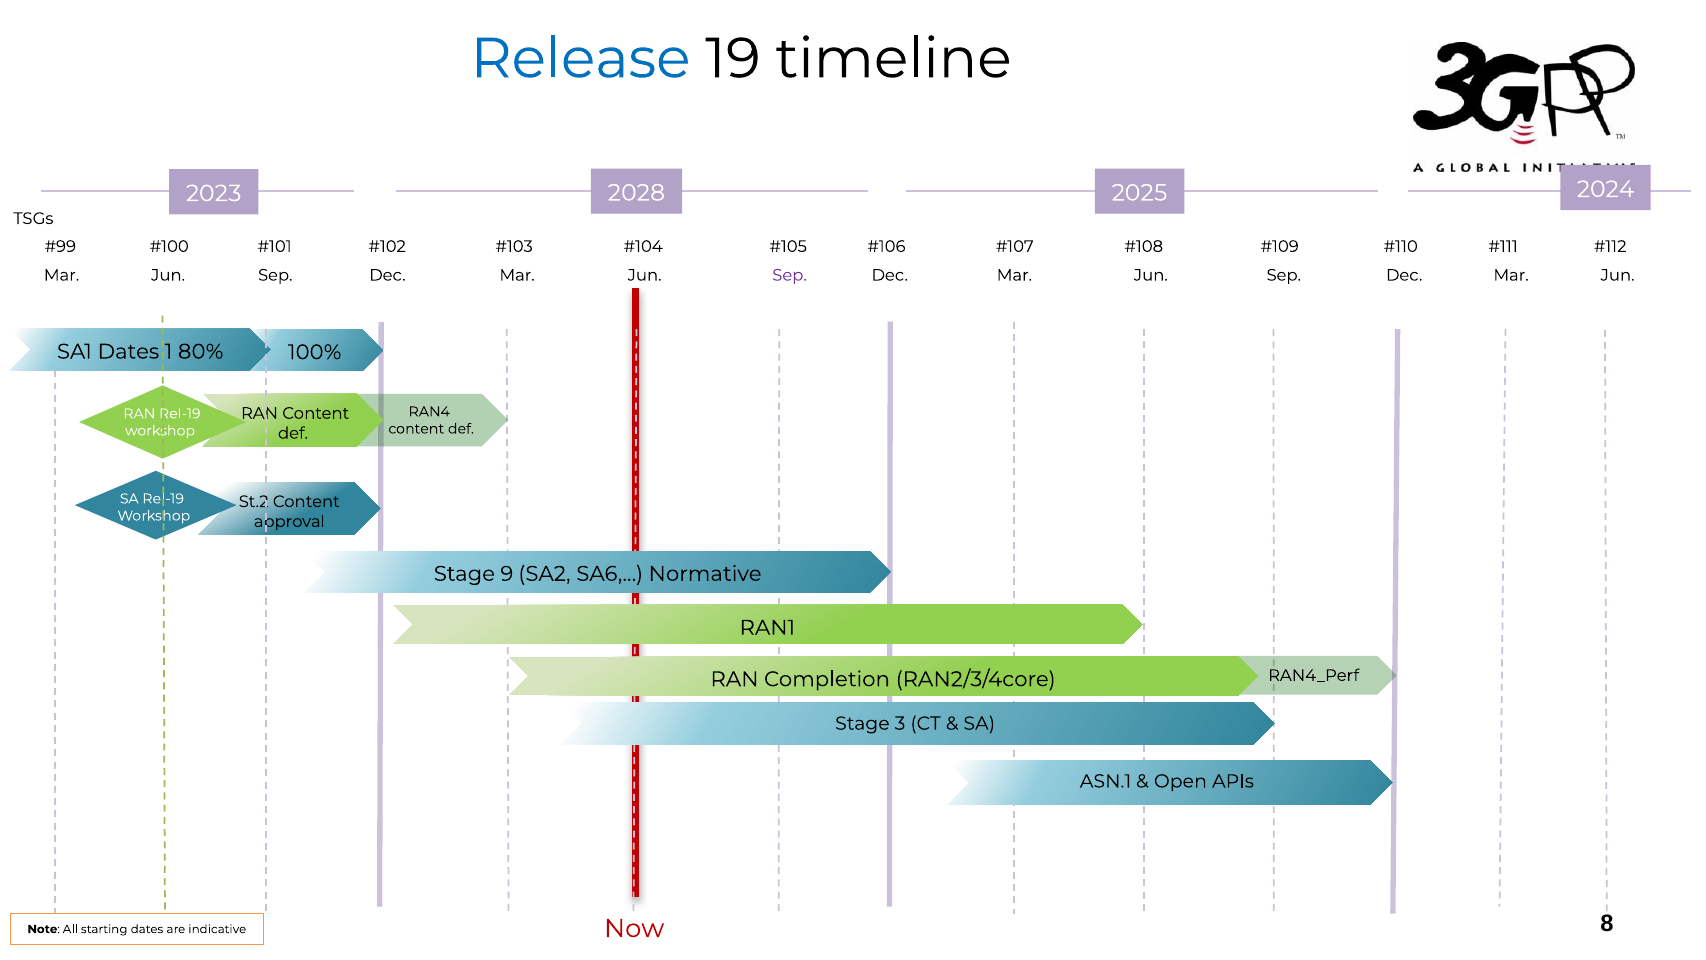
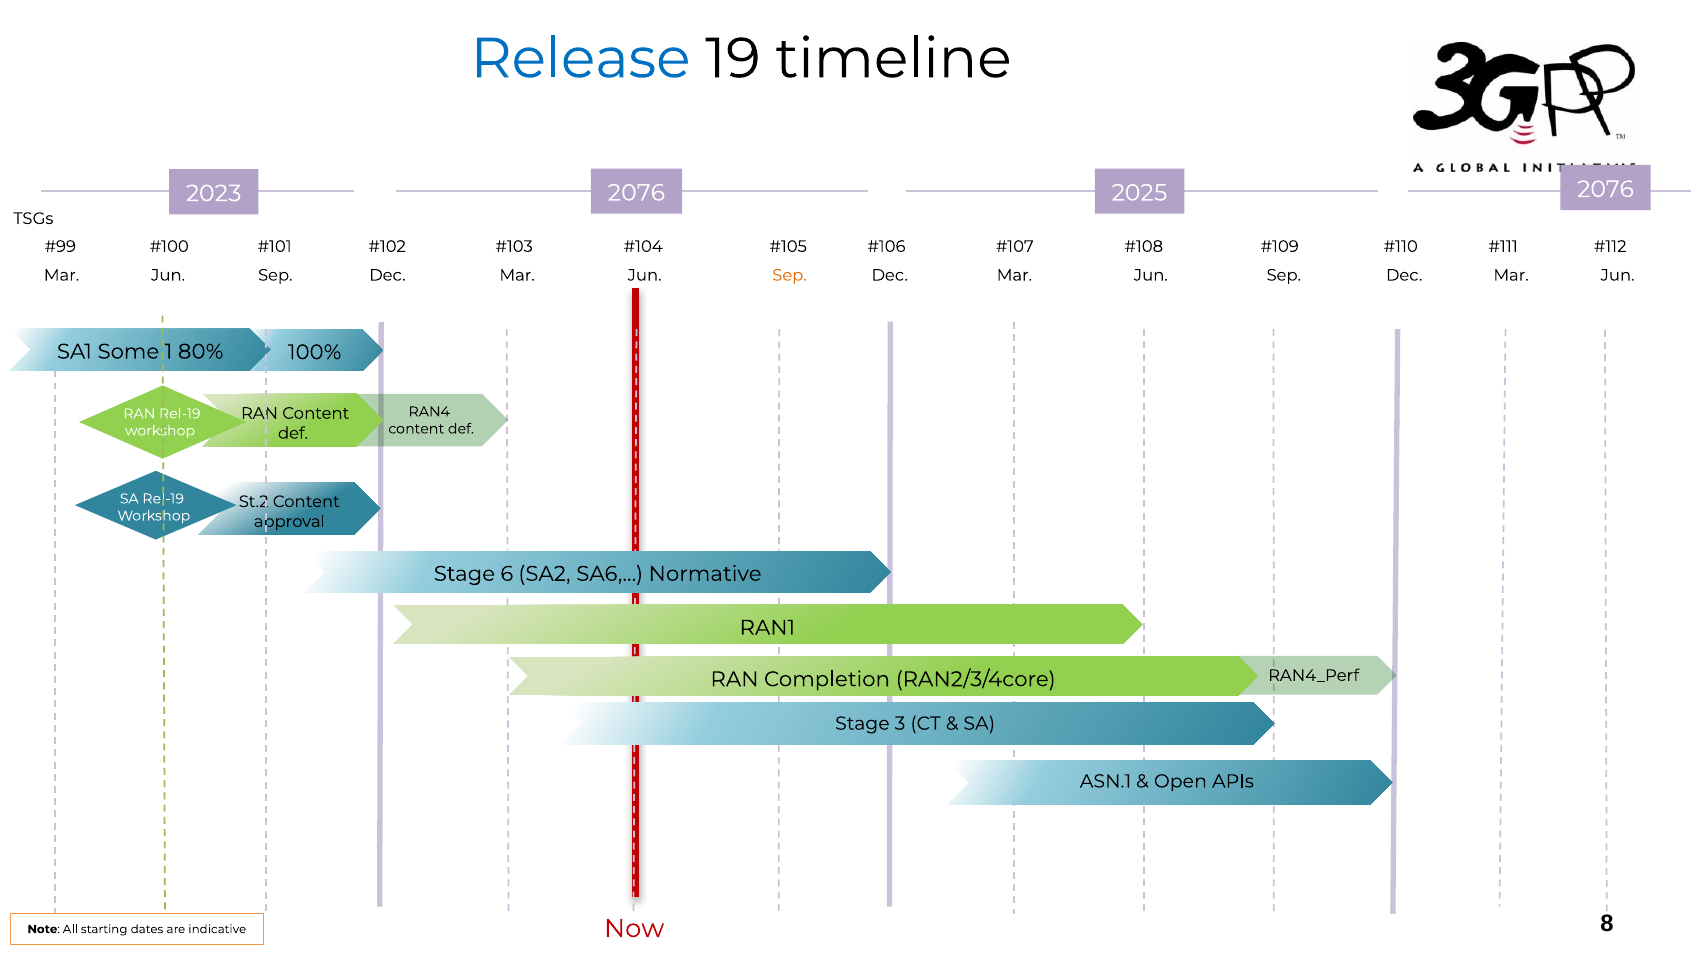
2024 at (1606, 189): 2024 -> 2076
2028 at (636, 193): 2028 -> 2076
Sep at (790, 275) colour: purple -> orange
SA1 Dates: Dates -> Some
9: 9 -> 6
